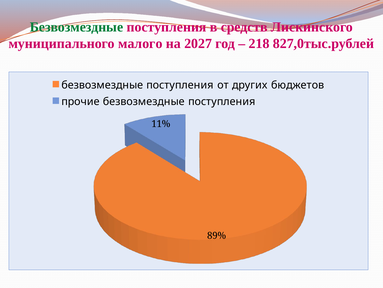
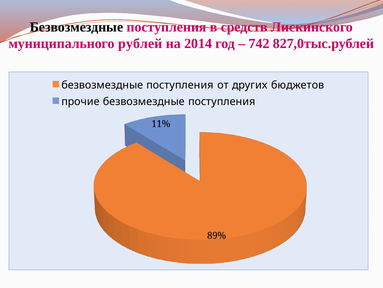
Безвозмездные at (76, 27) colour: green -> black
малого: малого -> рублей
2027: 2027 -> 2014
218: 218 -> 742
